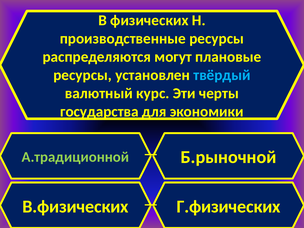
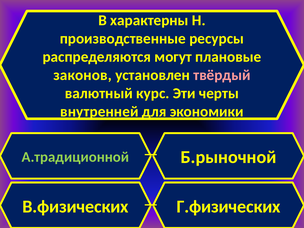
физических: физических -> характерны
ресурсы at (83, 75): ресурсы -> законов
твёрдый colour: light blue -> pink
государства: государства -> внутренней
